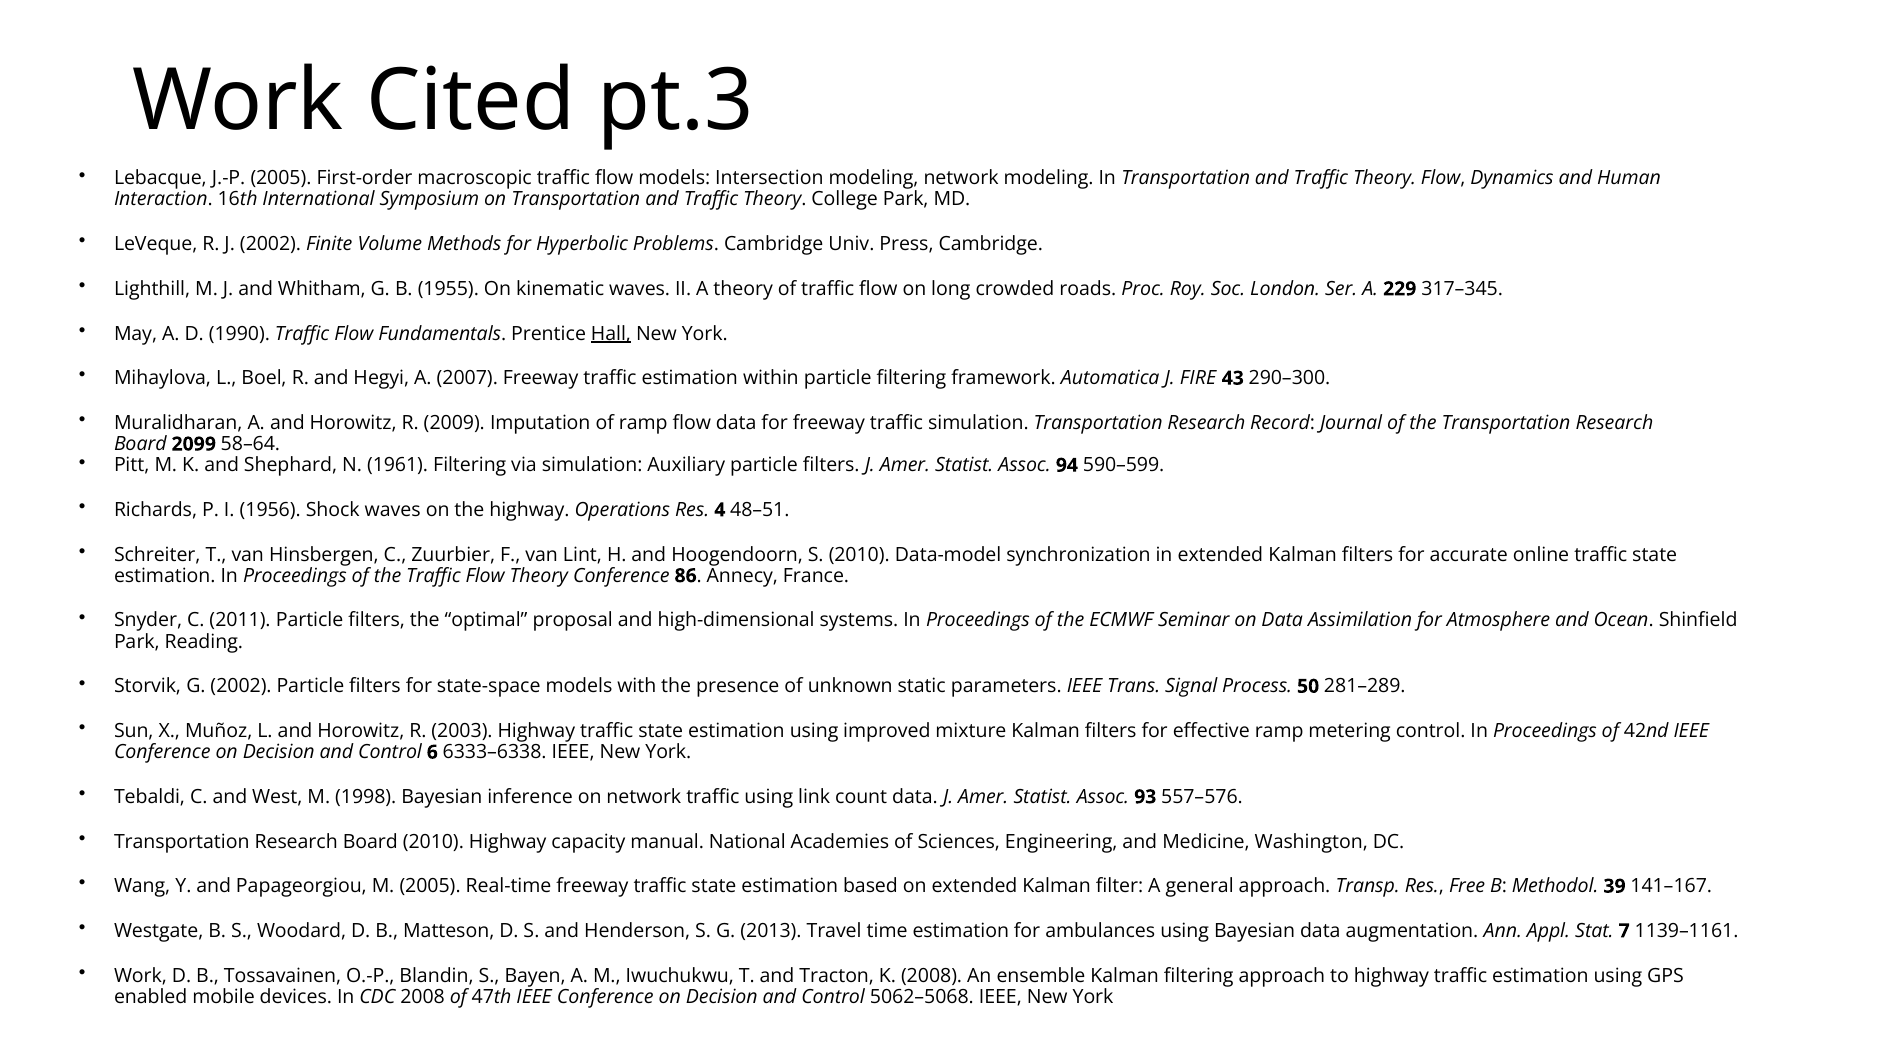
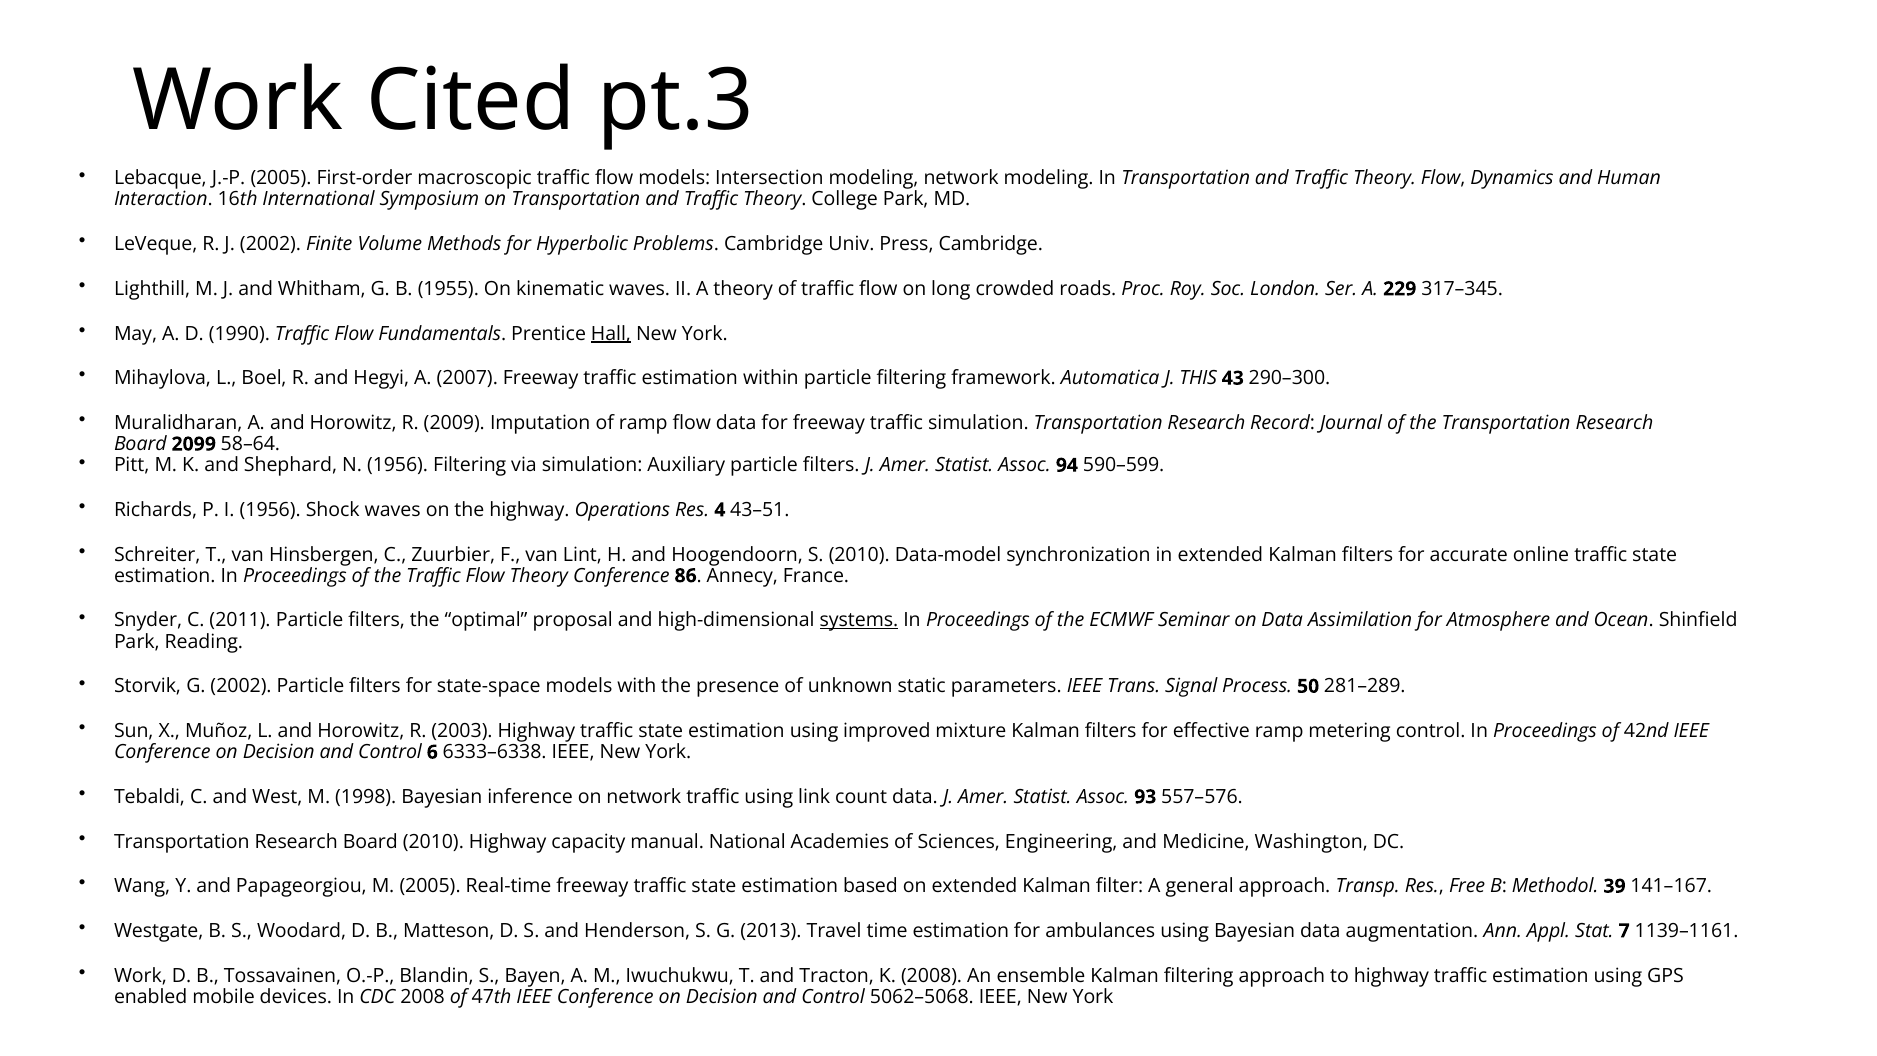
FIRE: FIRE -> THIS
N 1961: 1961 -> 1956
48–51: 48–51 -> 43–51
systems underline: none -> present
